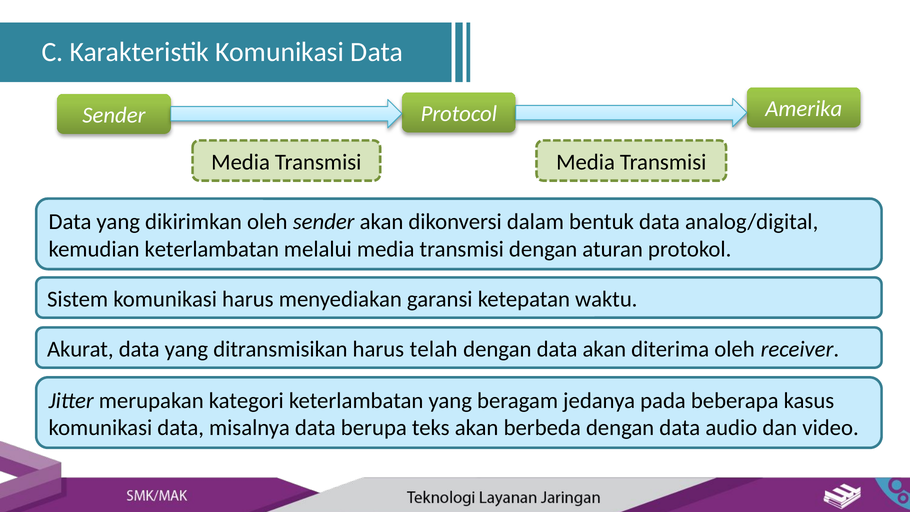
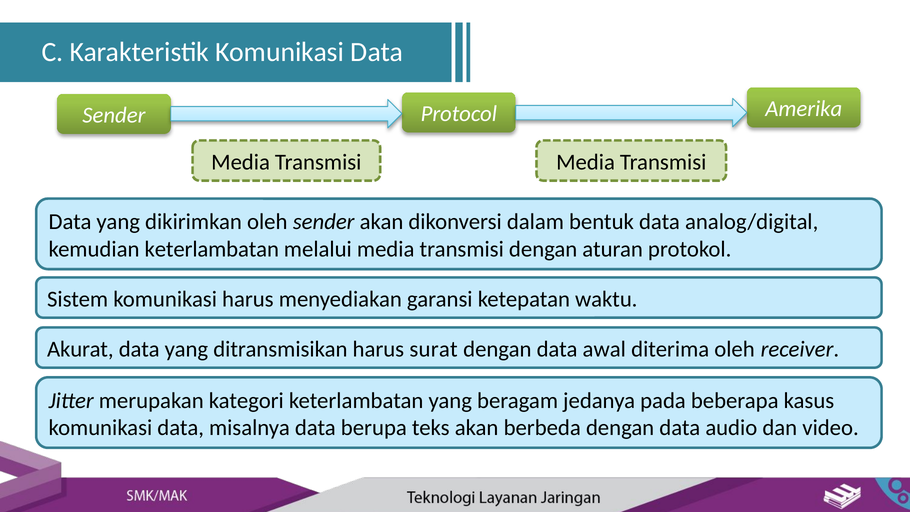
telah: telah -> surat
data akan: akan -> awal
